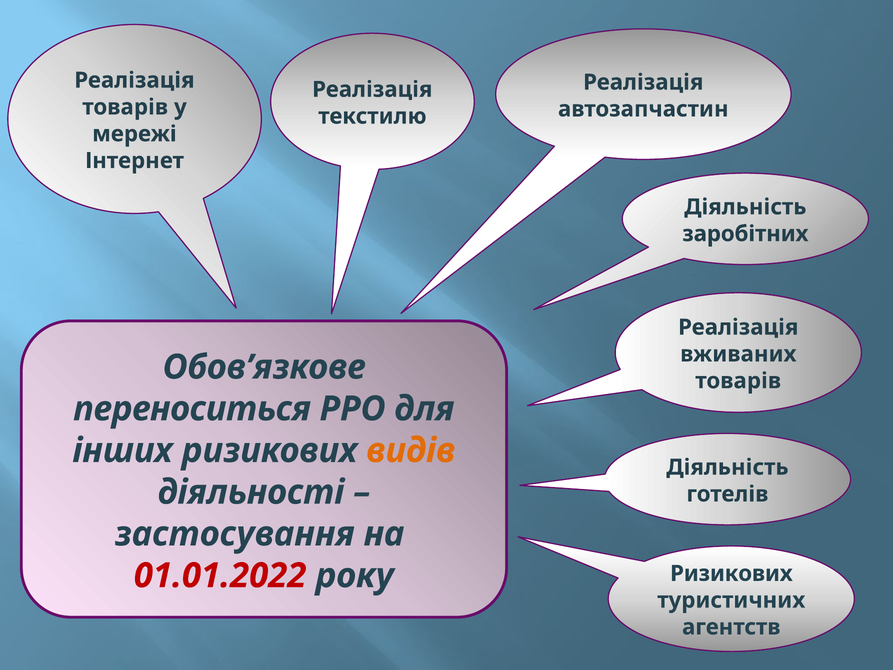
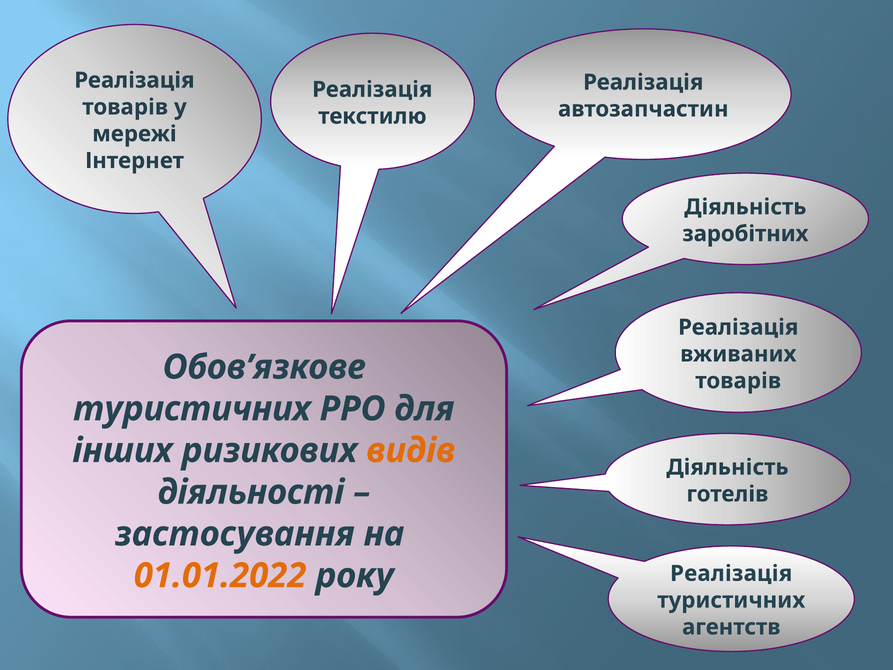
переноситься at (192, 409): переноситься -> туристичних
Ризикових at (731, 573): Ризикових -> Реалізація
01.01.2022 colour: red -> orange
